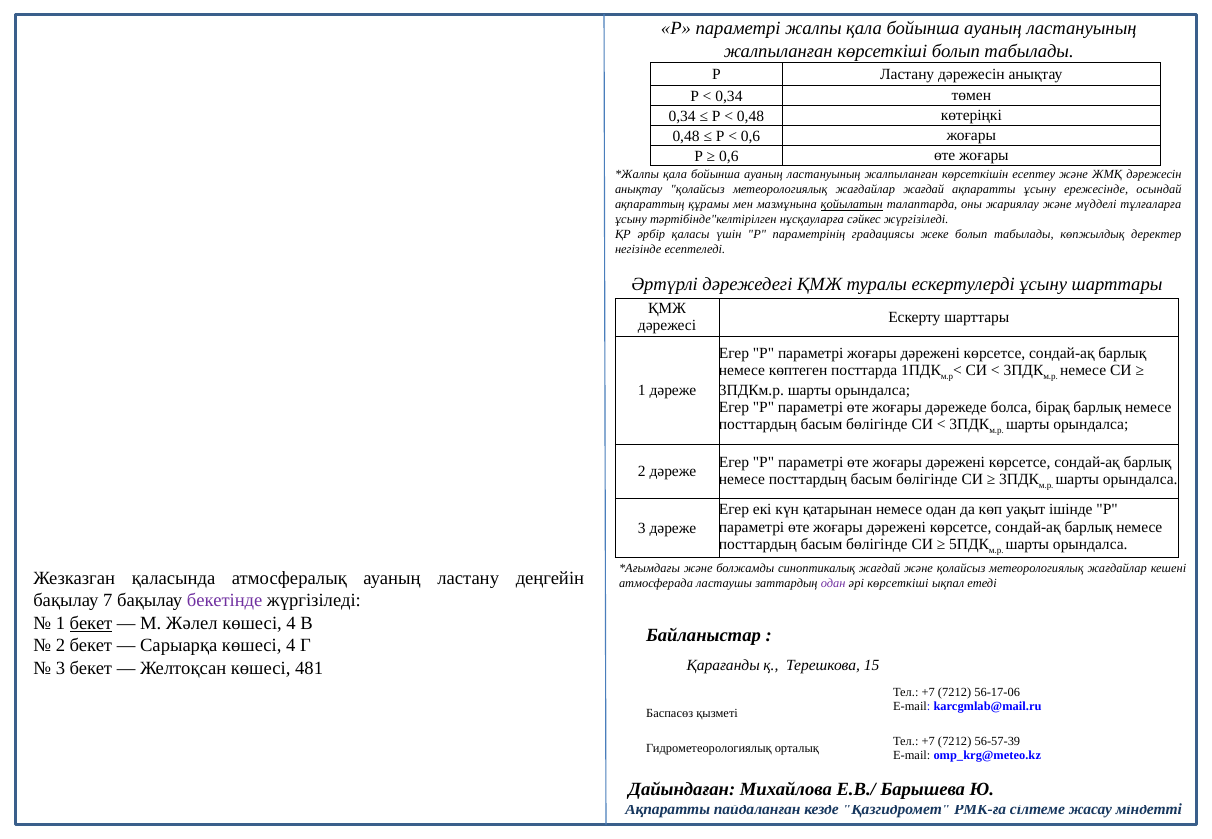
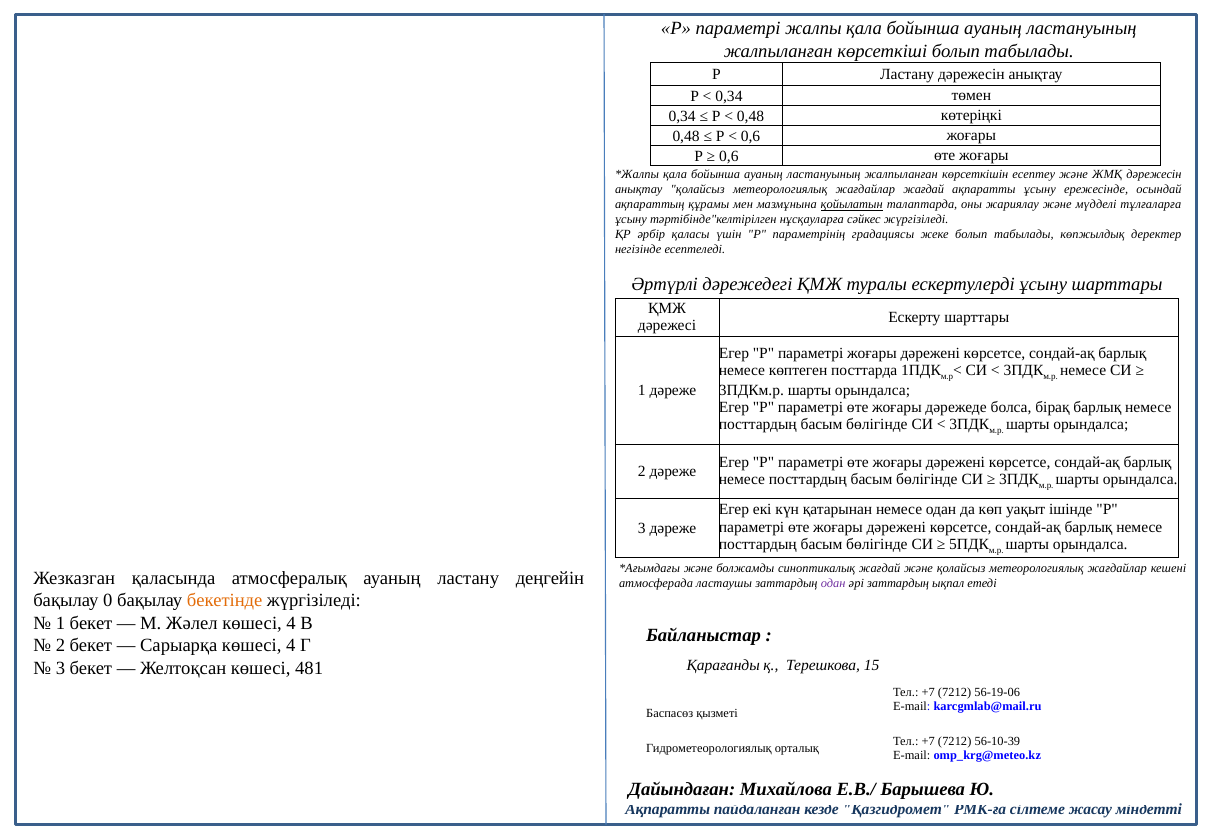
әрі көрсеткіші: көрсеткіші -> заттардың
7: 7 -> 0
бекетінде colour: purple -> orange
бекет at (91, 623) underline: present -> none
56-17-06: 56-17-06 -> 56-19-06
56-57-39: 56-57-39 -> 56-10-39
